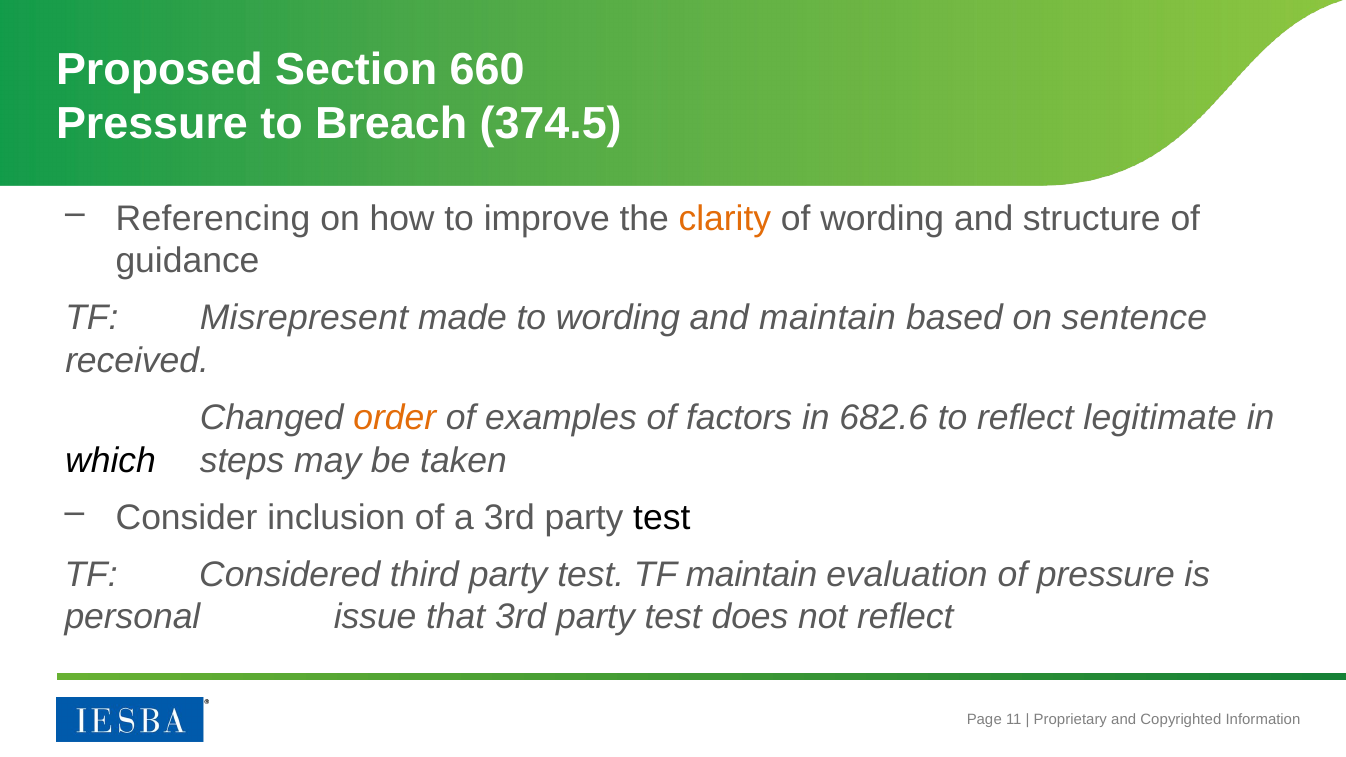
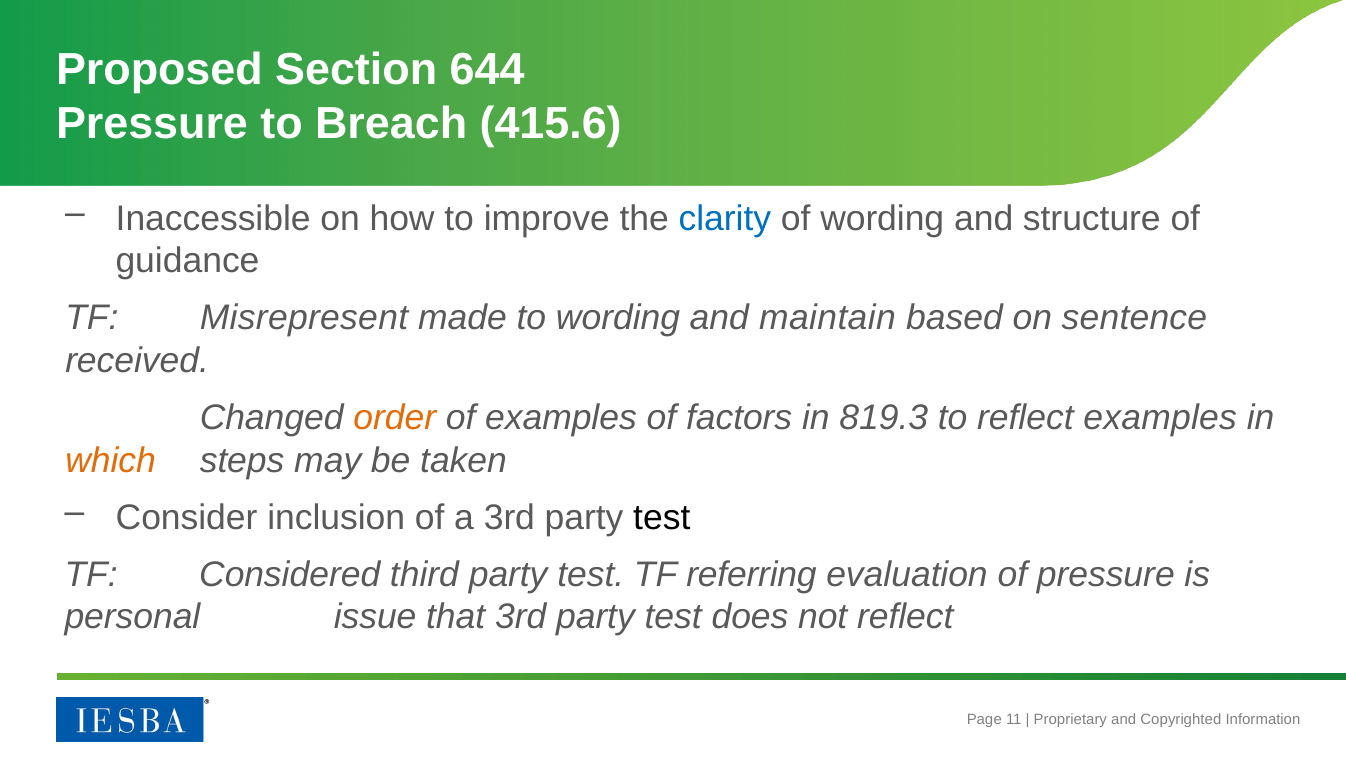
660: 660 -> 644
374.5: 374.5 -> 415.6
Referencing: Referencing -> Inaccessible
clarity colour: orange -> blue
682.6: 682.6 -> 819.3
reflect legitimate: legitimate -> examples
which colour: black -> orange
TF maintain: maintain -> referring
